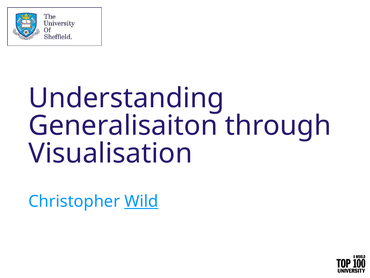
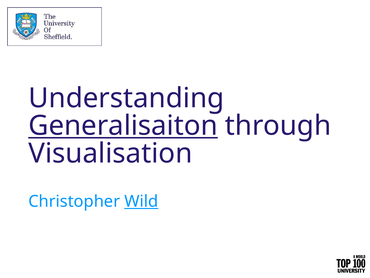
Generalisaiton underline: none -> present
